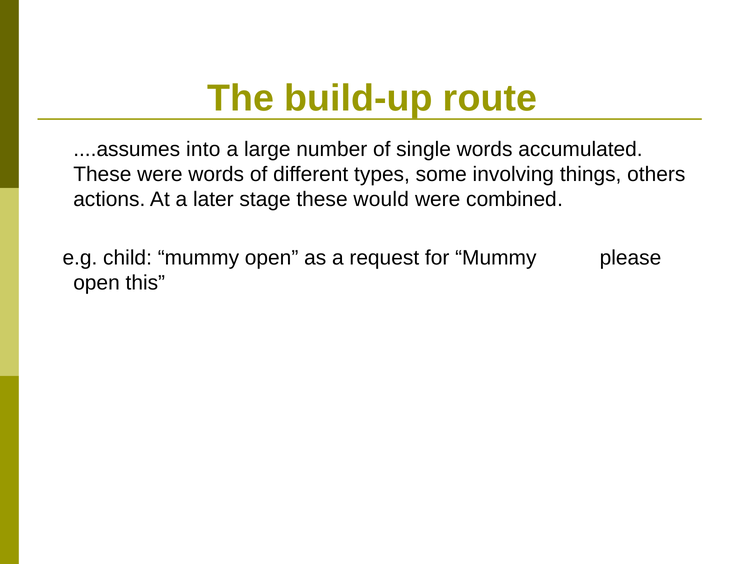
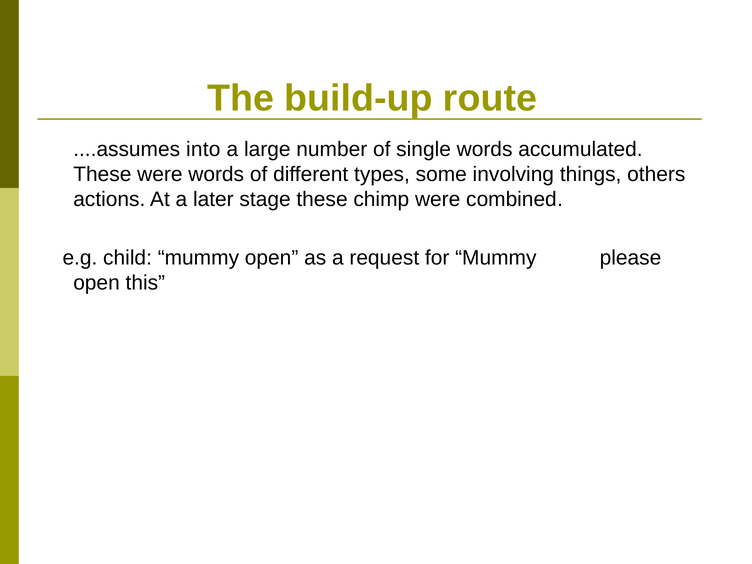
would: would -> chimp
